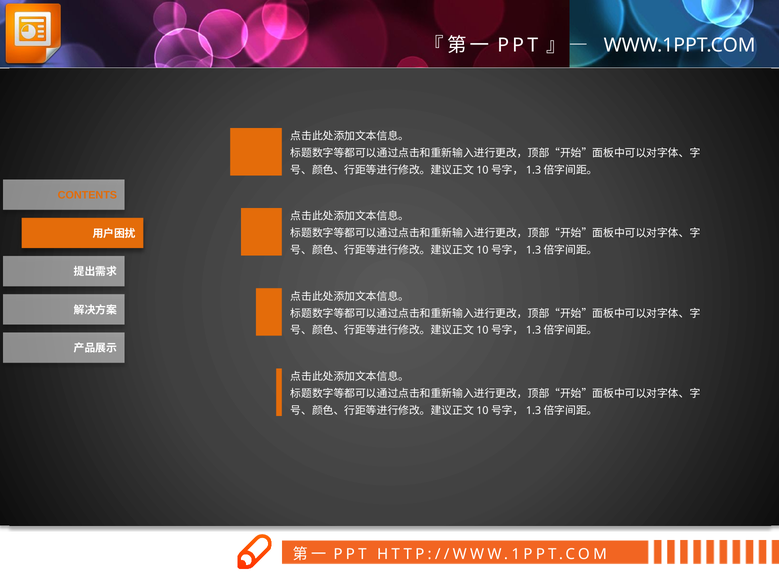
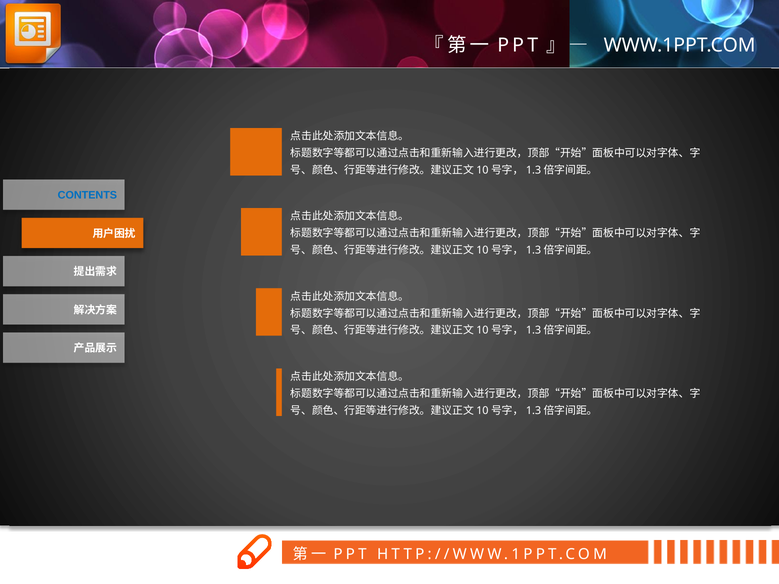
CONTENTS colour: orange -> blue
